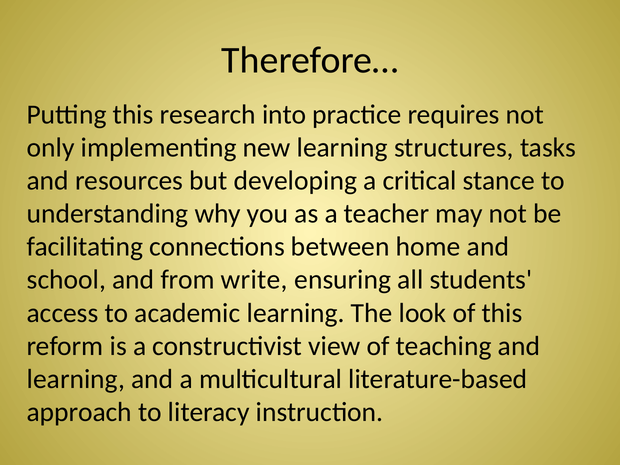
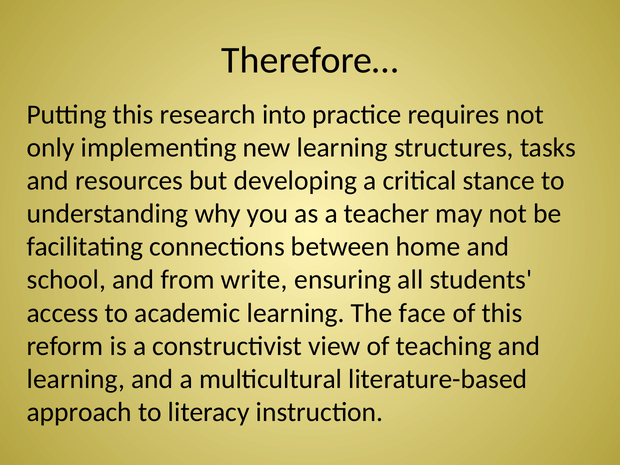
look: look -> face
